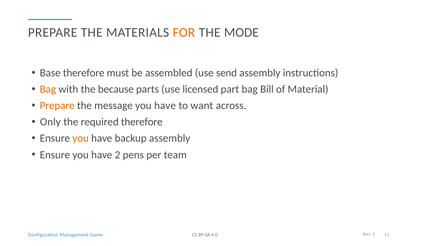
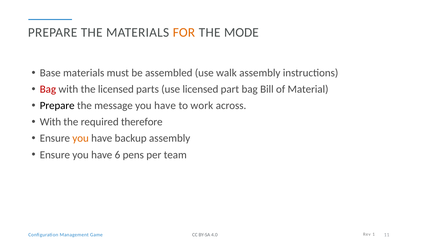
Base therefore: therefore -> materials
send: send -> walk
Bag at (48, 89) colour: orange -> red
the because: because -> licensed
Prepare at (57, 106) colour: orange -> black
want: want -> work
Only at (50, 122): Only -> With
2: 2 -> 6
